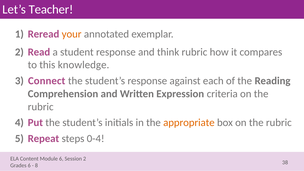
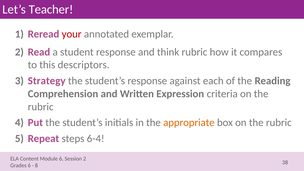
your colour: orange -> red
knowledge: knowledge -> descriptors
Connect: Connect -> Strategy
0-4: 0-4 -> 6-4
